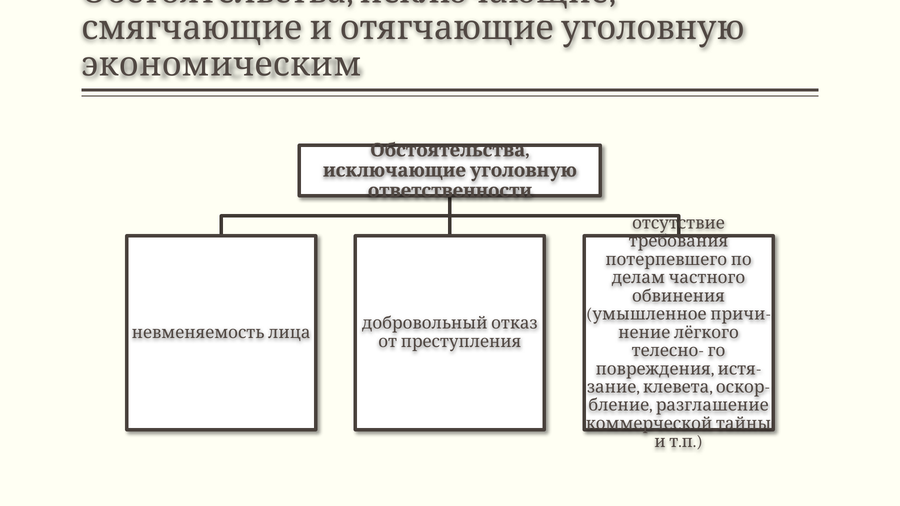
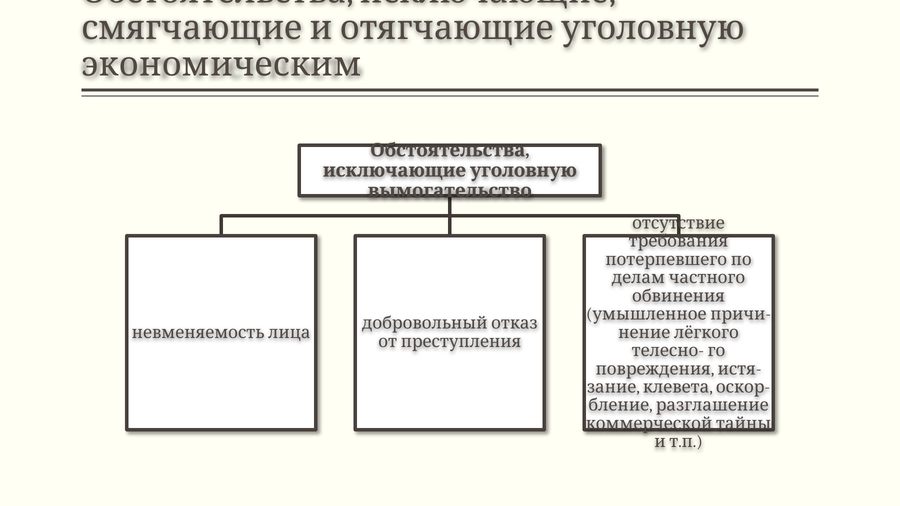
ответственности: ответственности -> вымогательство
